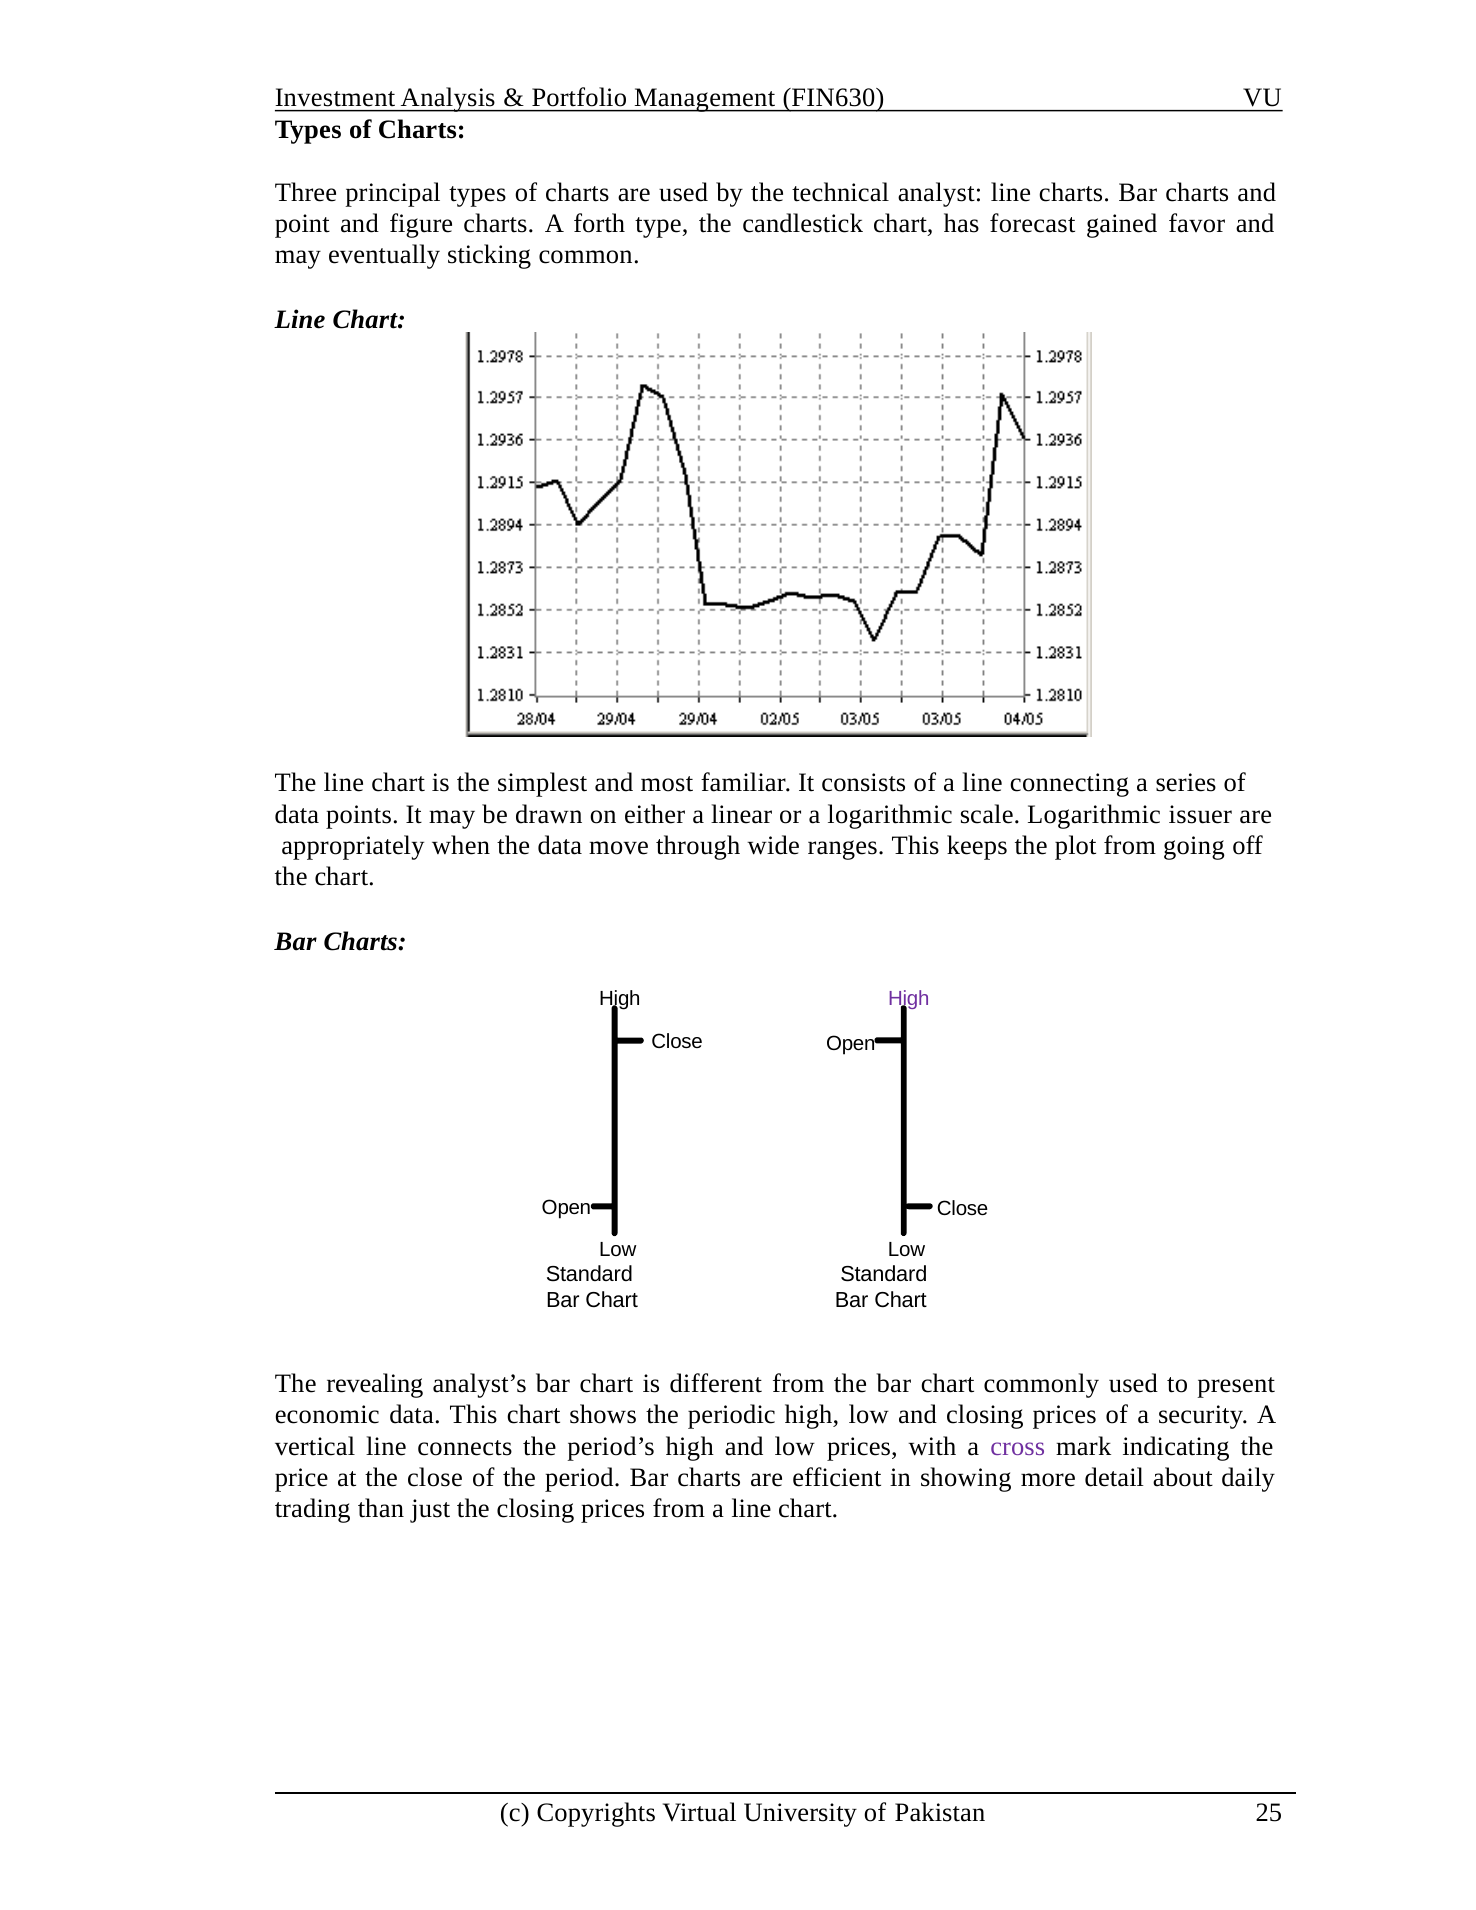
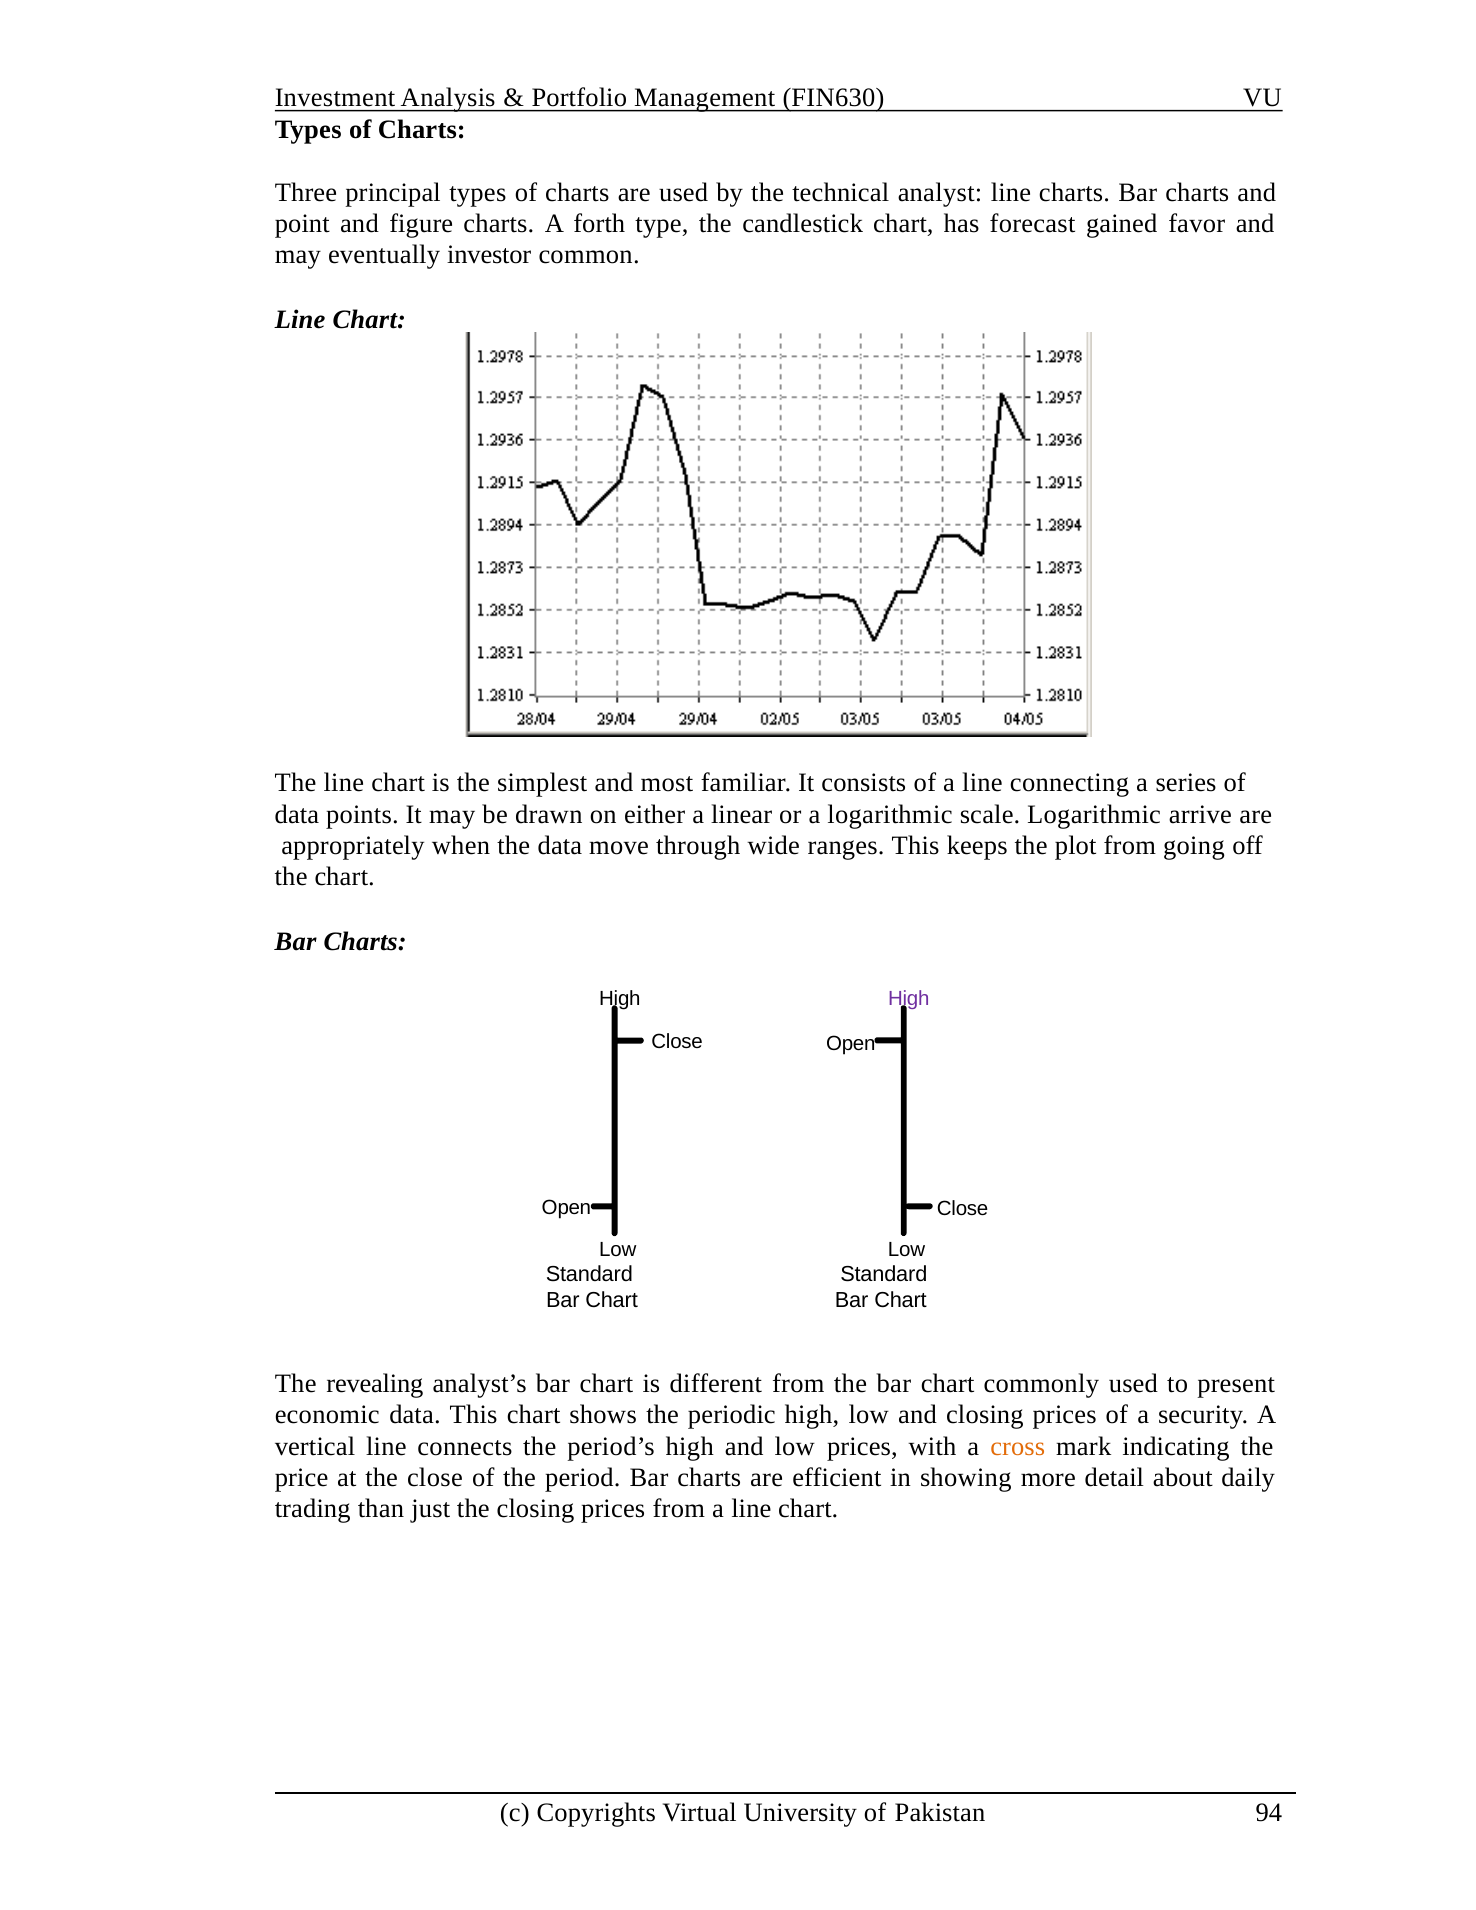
sticking: sticking -> investor
issuer: issuer -> arrive
cross colour: purple -> orange
25: 25 -> 94
